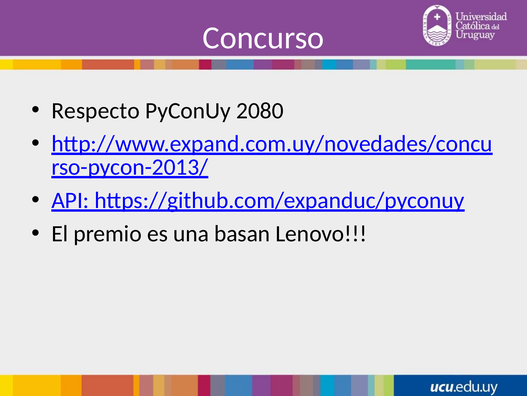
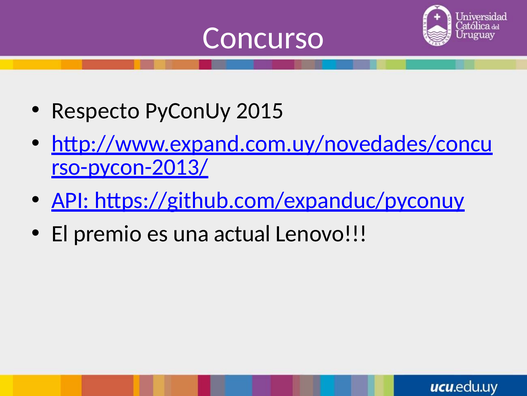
2080: 2080 -> 2015
basan: basan -> actual
